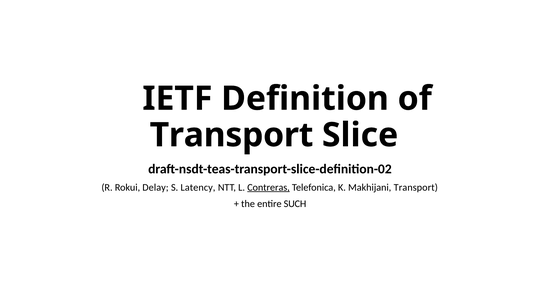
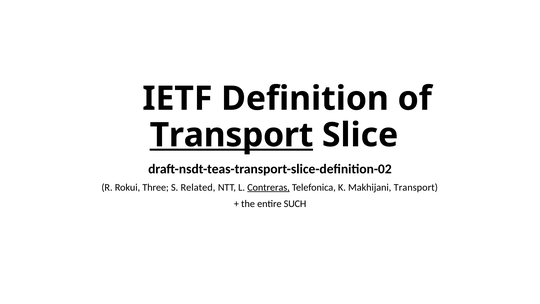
Transport at (232, 135) underline: none -> present
Delay: Delay -> Three
Latency: Latency -> Related
